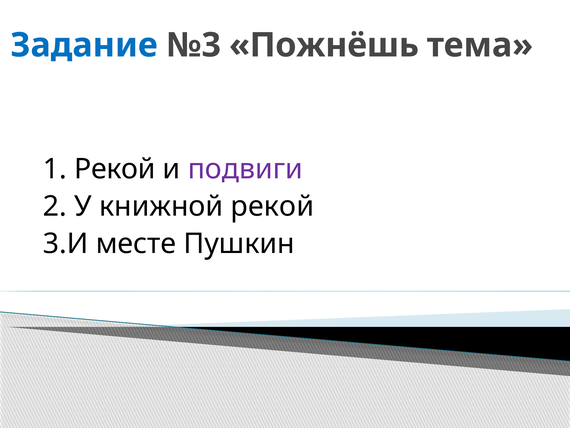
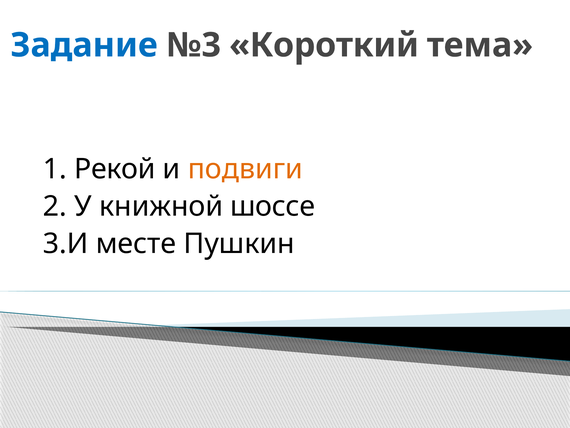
Пожнёшь: Пожнёшь -> Короткий
подвиги colour: purple -> orange
книжной рекой: рекой -> шоссе
